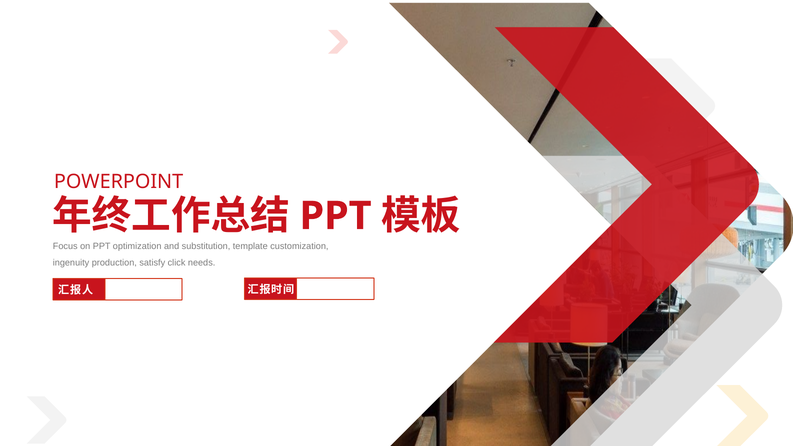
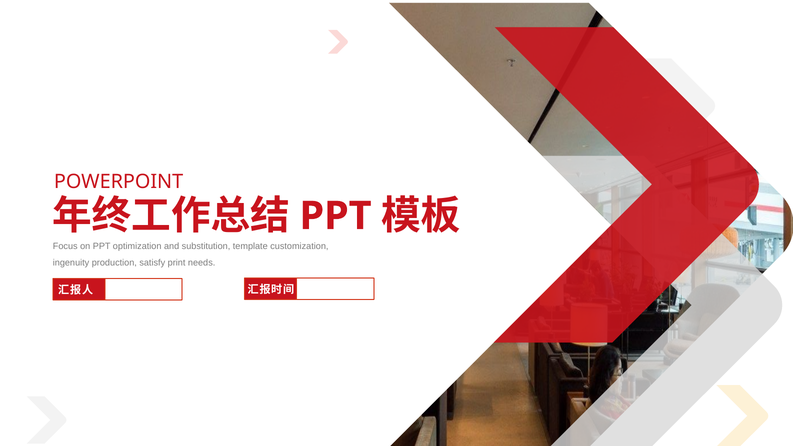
click: click -> print
